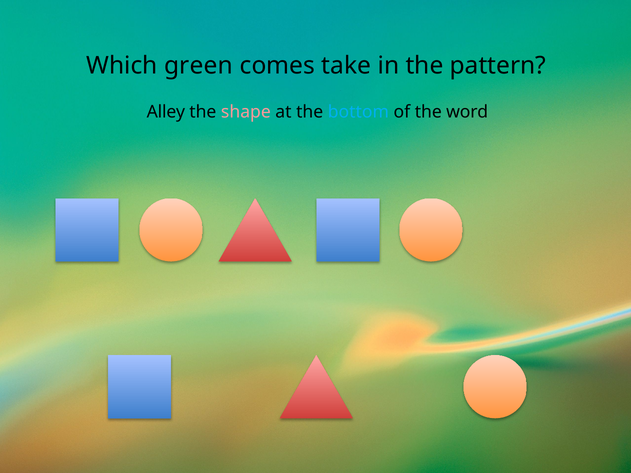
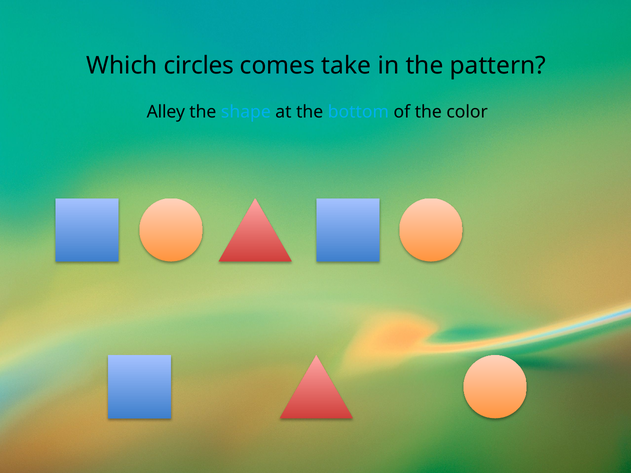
green: green -> circles
shape colour: pink -> light blue
word: word -> color
